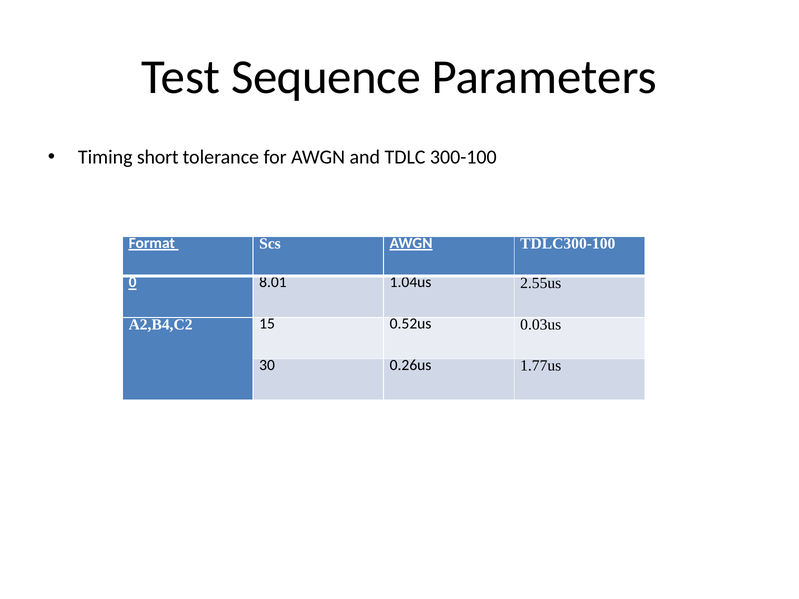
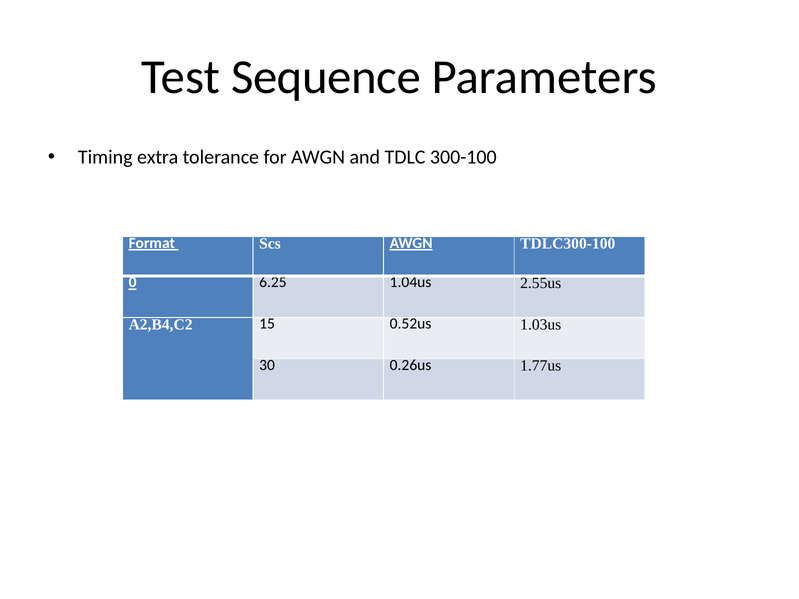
short: short -> extra
8.01: 8.01 -> 6.25
0.03us: 0.03us -> 1.03us
